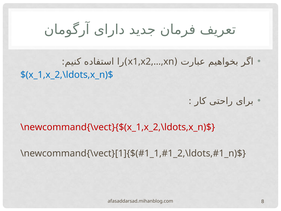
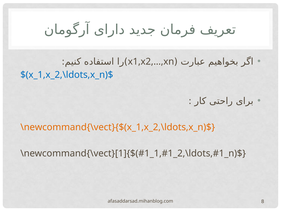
\newcommand{\vect}{$(x_1,x_2,\ldots,x_n)$ colour: red -> orange
